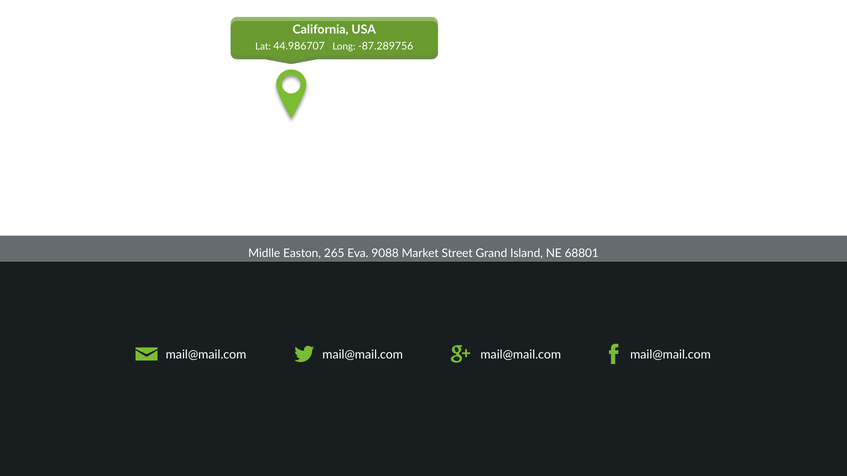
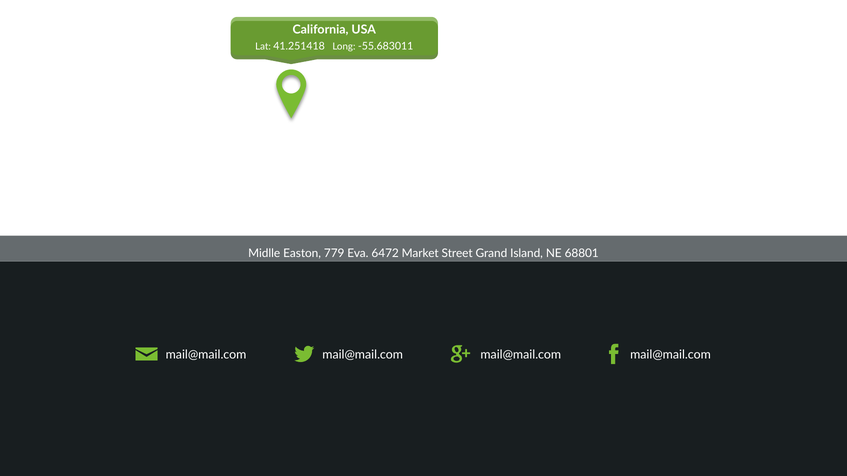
44.986707: 44.986707 -> 41.251418
-87.289756: -87.289756 -> -55.683011
265: 265 -> 779
9088: 9088 -> 6472
